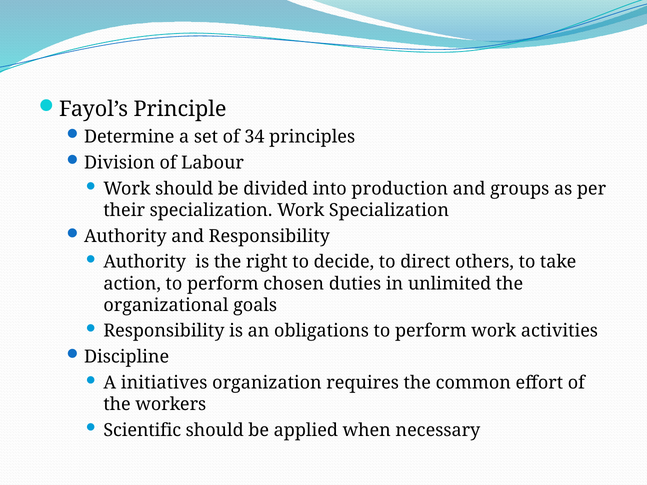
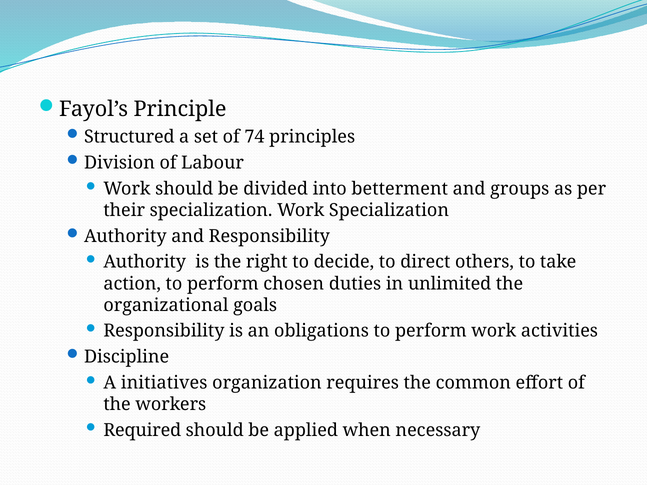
Determine: Determine -> Structured
34: 34 -> 74
production: production -> betterment
Scientific: Scientific -> Required
